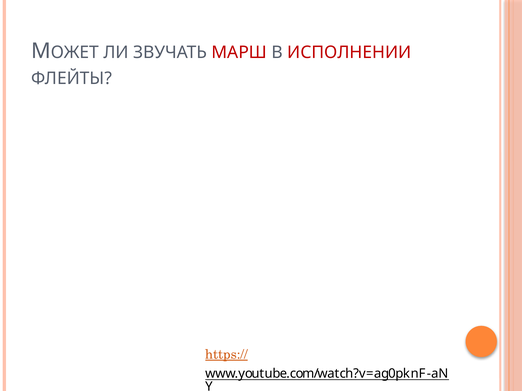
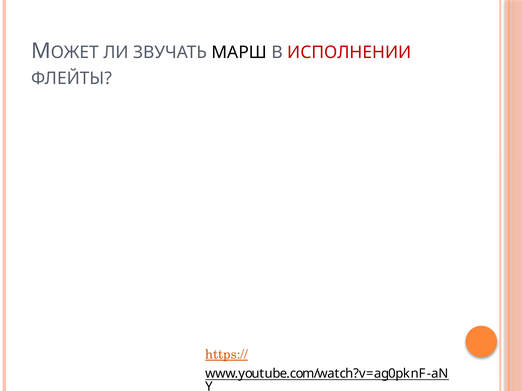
МАРШ colour: red -> black
